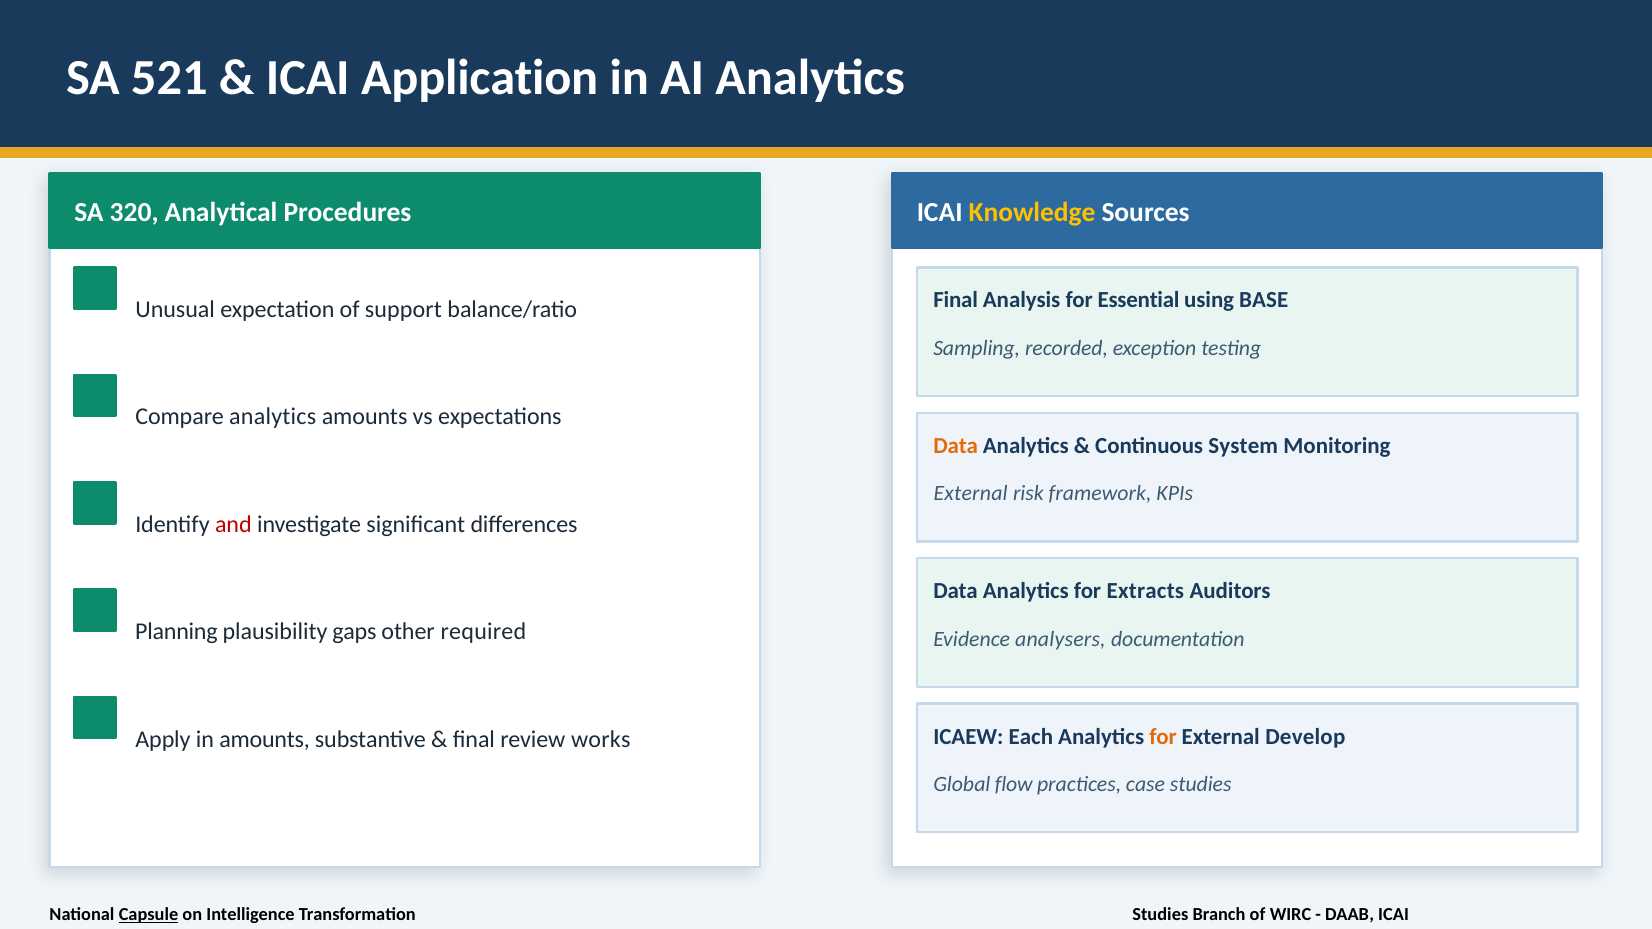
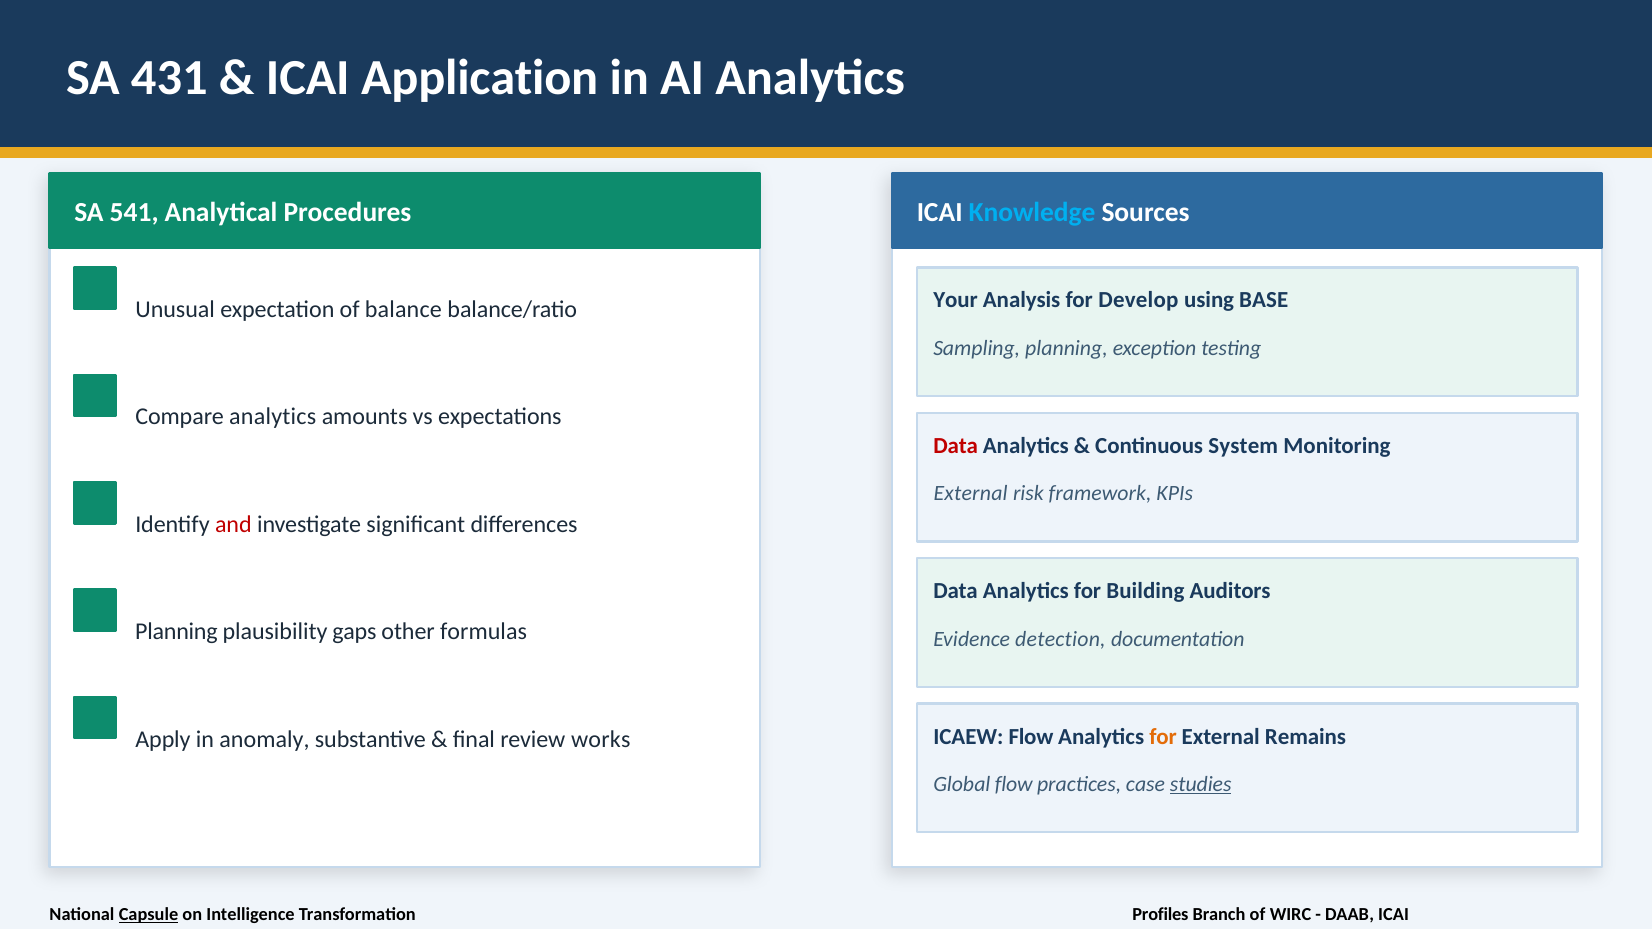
521: 521 -> 431
320: 320 -> 541
Knowledge colour: yellow -> light blue
Final at (956, 301): Final -> Your
Essential: Essential -> Develop
support: support -> balance
Sampling recorded: recorded -> planning
Data at (956, 446) colour: orange -> red
Extracts: Extracts -> Building
required: required -> formulas
analysers: analysers -> detection
ICAEW Each: Each -> Flow
Develop: Develop -> Remains
in amounts: amounts -> anomaly
studies at (1201, 785) underline: none -> present
Transformation Studies: Studies -> Profiles
